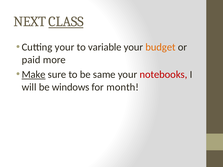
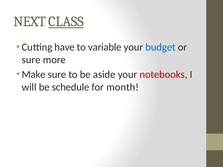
Cutting your: your -> have
budget colour: orange -> blue
paid at (31, 60): paid -> sure
Make underline: present -> none
same: same -> aside
windows: windows -> schedule
